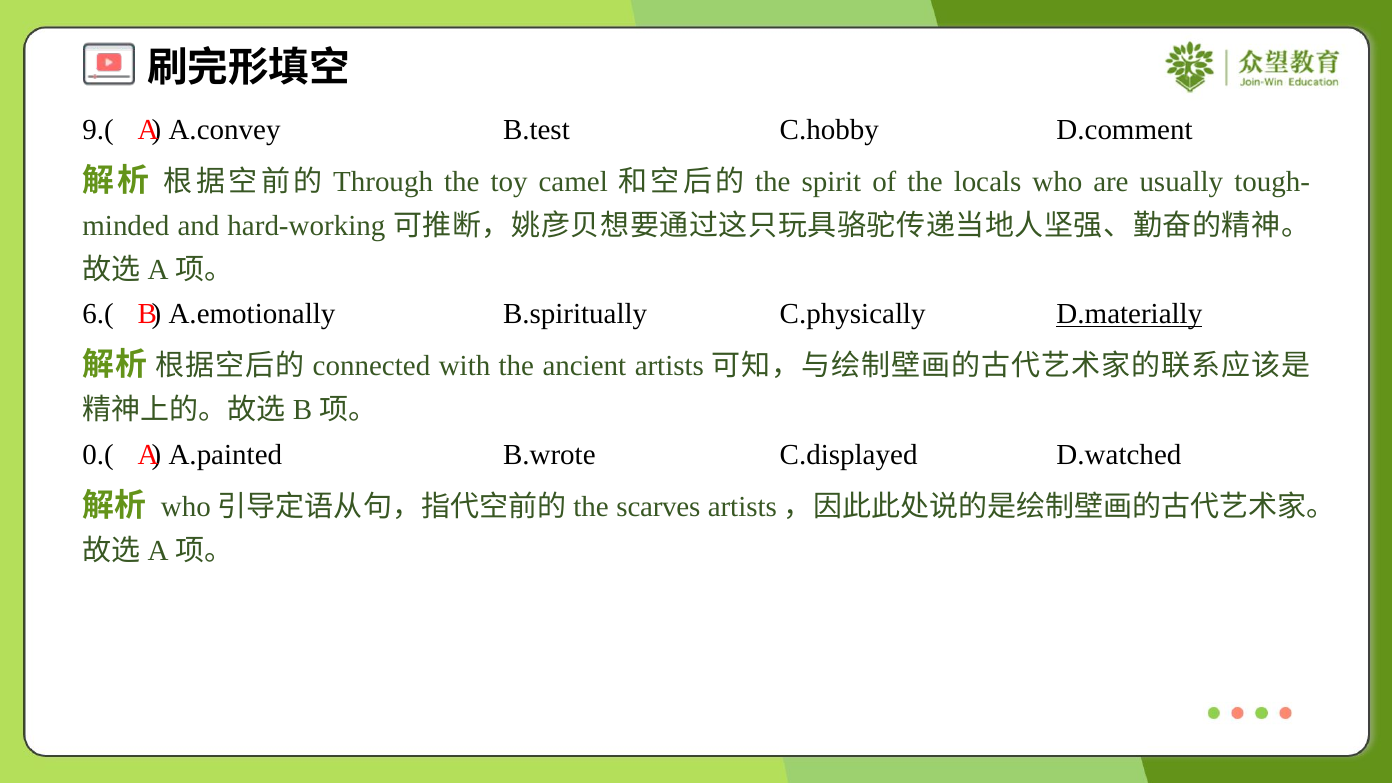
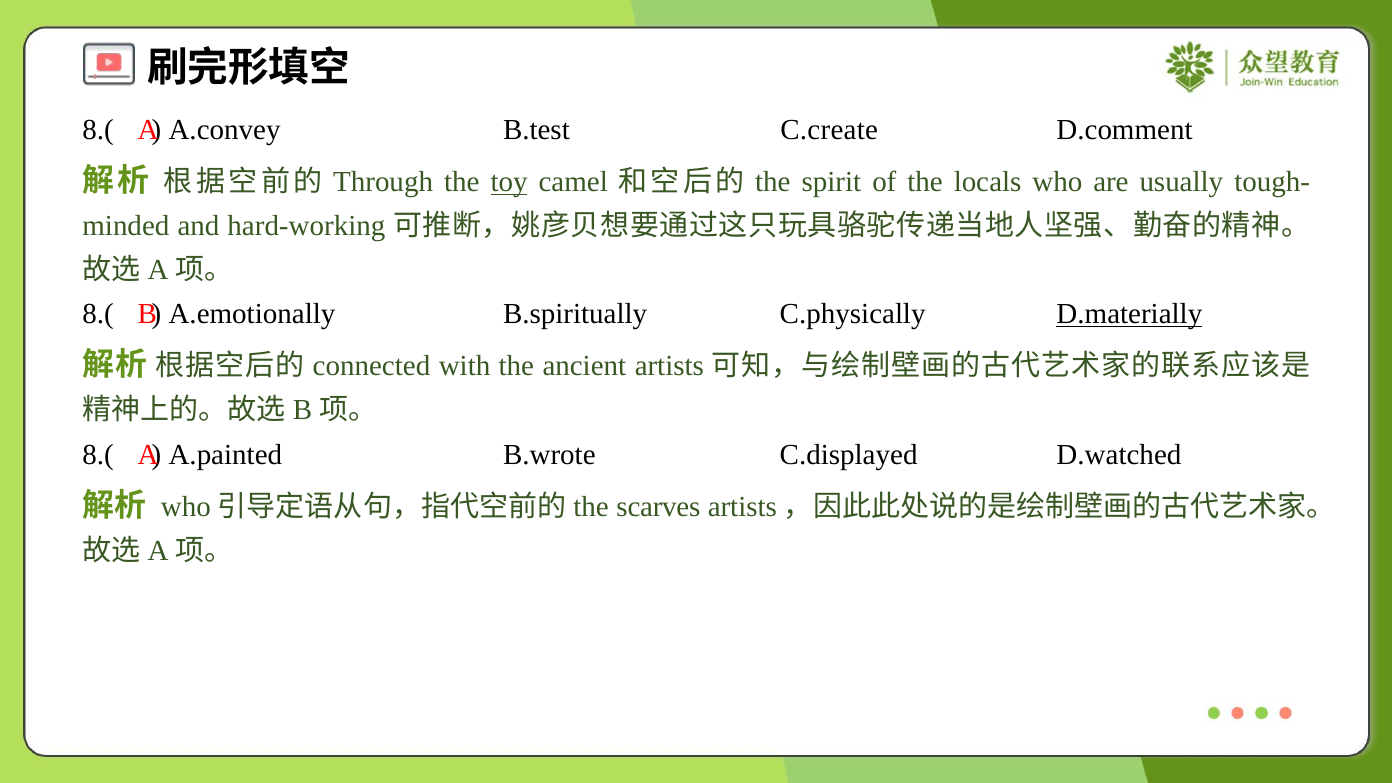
9.( at (98, 130): 9.( -> 8.(
C.hobby: C.hobby -> C.create
toy underline: none -> present
6.( at (98, 314): 6.( -> 8.(
0.( at (98, 455): 0.( -> 8.(
